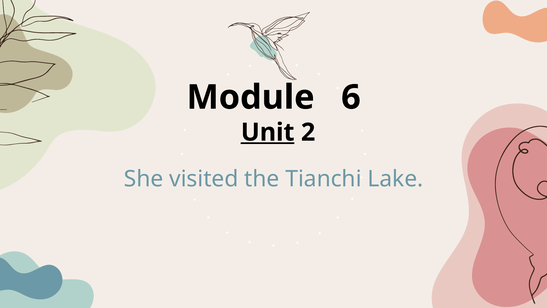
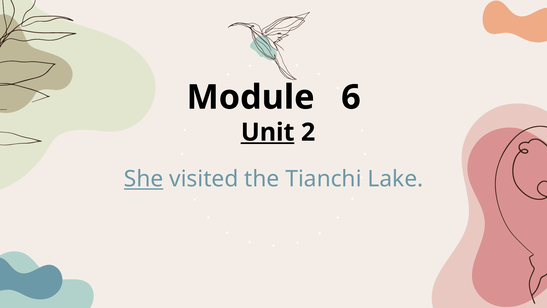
She underline: none -> present
